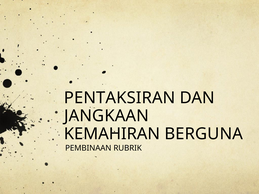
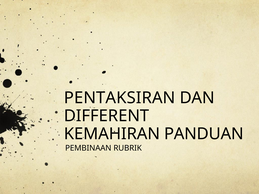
JANGKAAN: JANGKAAN -> DIFFERENT
BERGUNA: BERGUNA -> PANDUAN
